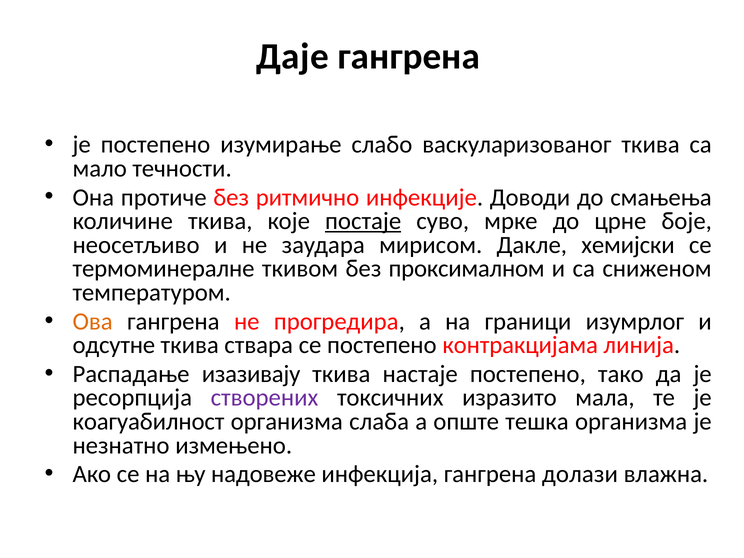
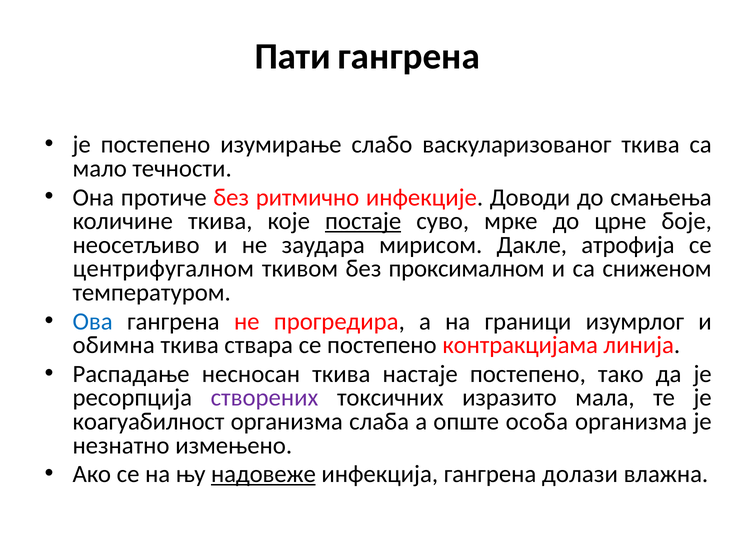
Даје: Даје -> Пати
хемијски: хемијски -> атрофија
термоминералне: термоминералне -> центрифугалном
Ова colour: orange -> blue
одсутне: одсутне -> обимна
изазивају: изазивају -> несносан
тешка: тешка -> особа
надовеже underline: none -> present
